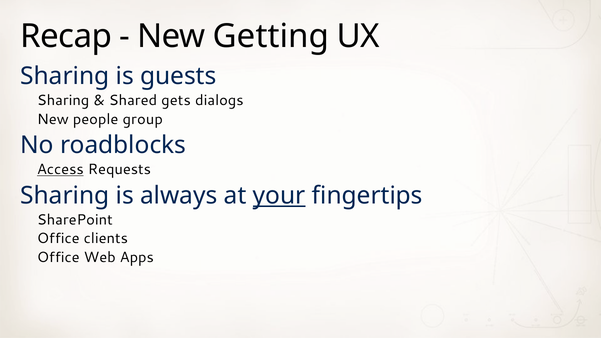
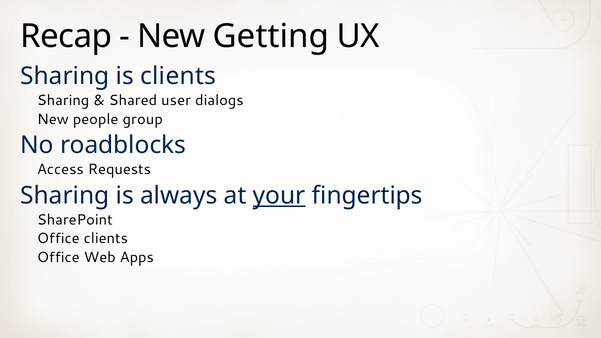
is guests: guests -> clients
gets: gets -> user
Access underline: present -> none
